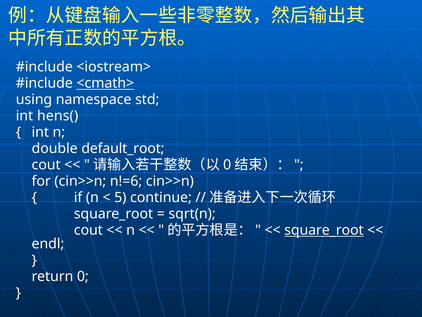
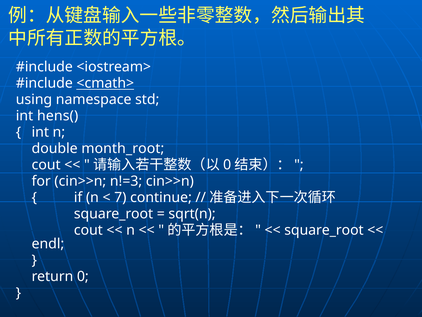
default_root: default_root -> month_root
n!=6: n!=6 -> n!=3
5: 5 -> 7
square_root at (324, 230) underline: present -> none
